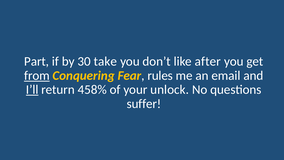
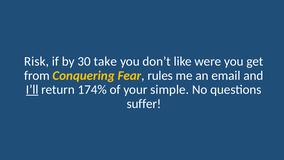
Part: Part -> Risk
after: after -> were
from underline: present -> none
458%: 458% -> 174%
unlock: unlock -> simple
